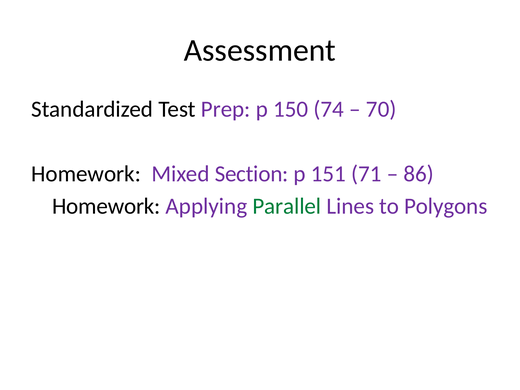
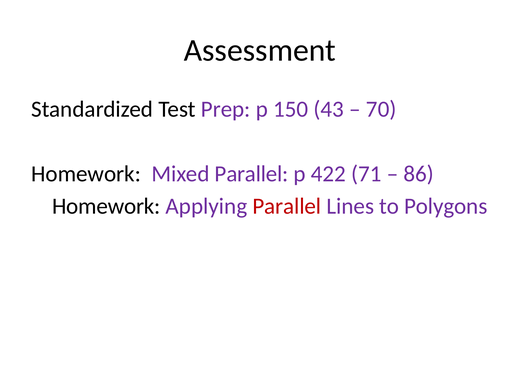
74: 74 -> 43
Mixed Section: Section -> Parallel
151: 151 -> 422
Parallel at (287, 206) colour: green -> red
